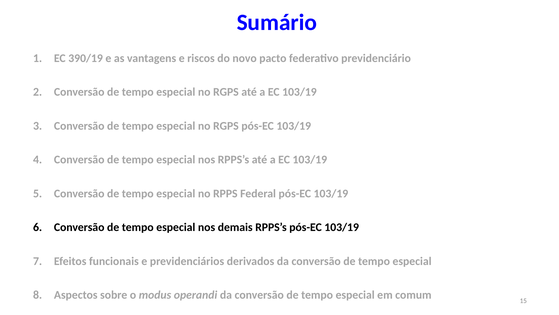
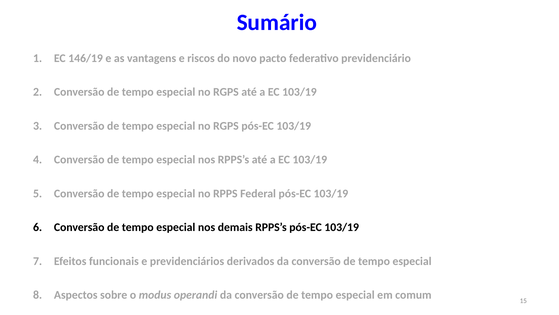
390/19: 390/19 -> 146/19
